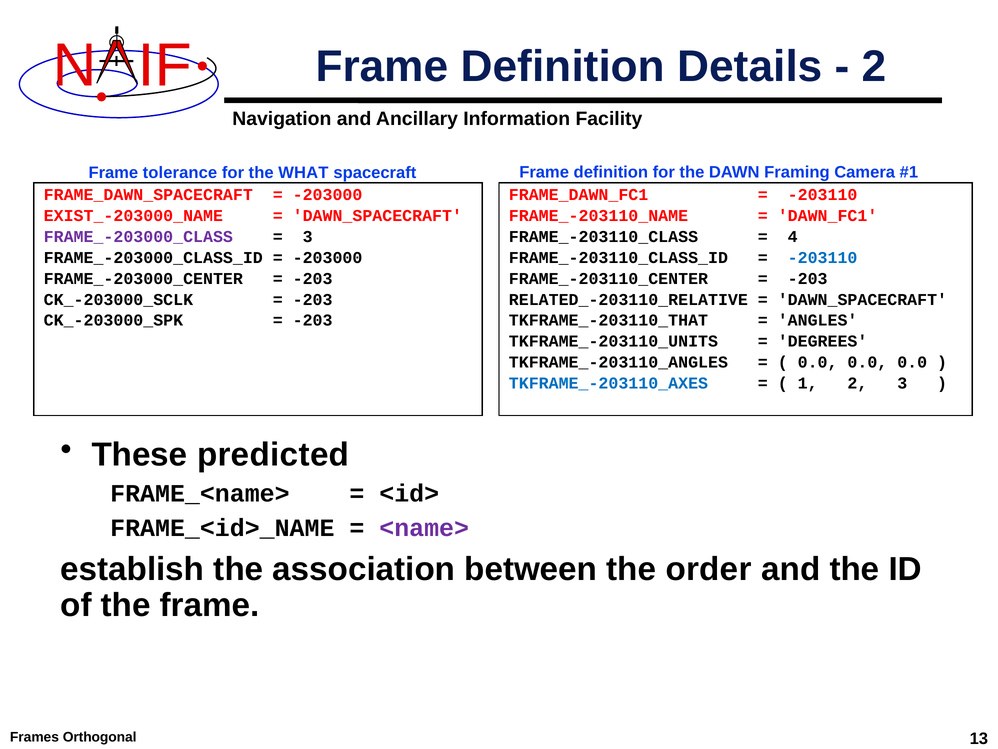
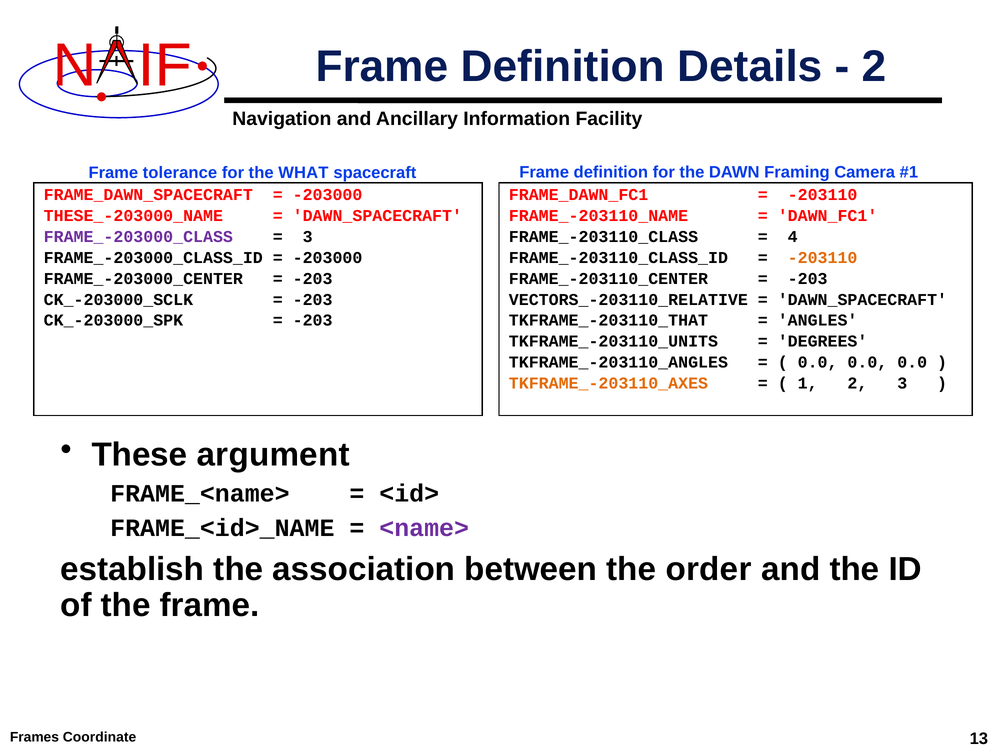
EXIST_-203000_NAME: EXIST_-203000_NAME -> THESE_-203000_NAME
-203110 at (823, 258) colour: blue -> orange
RELATED_-203110_RELATIVE: RELATED_-203110_RELATIVE -> VECTORS_-203110_RELATIVE
TKFRAME_-203110_AXES colour: blue -> orange
predicted: predicted -> argument
Orthogonal: Orthogonal -> Coordinate
